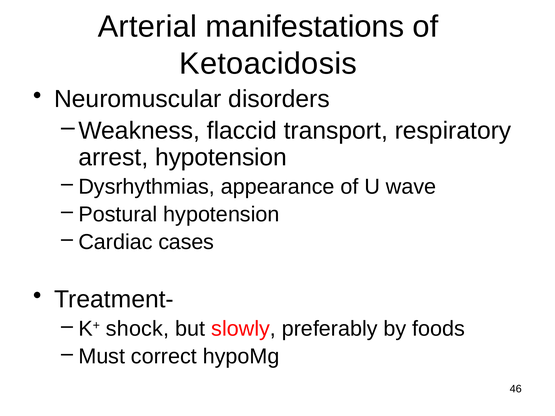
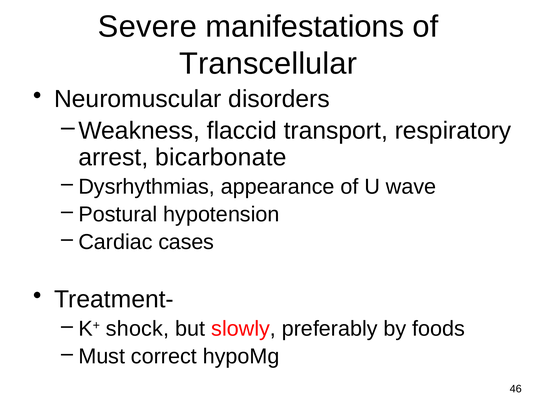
Arterial: Arterial -> Severe
Ketoacidosis: Ketoacidosis -> Transcellular
arrest hypotension: hypotension -> bicarbonate
